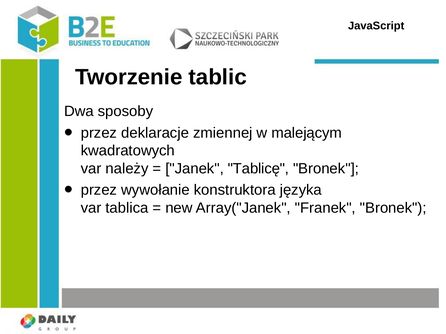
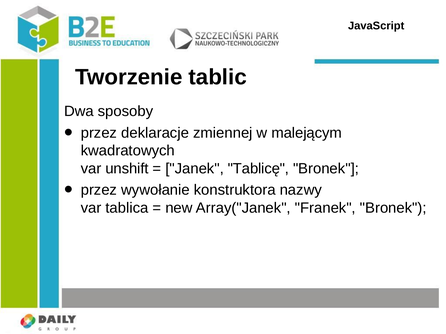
należy: należy -> unshift
języka: języka -> nazwy
